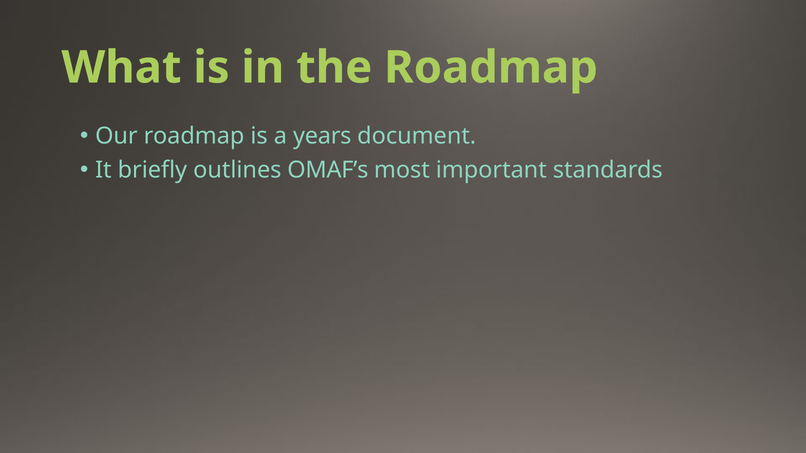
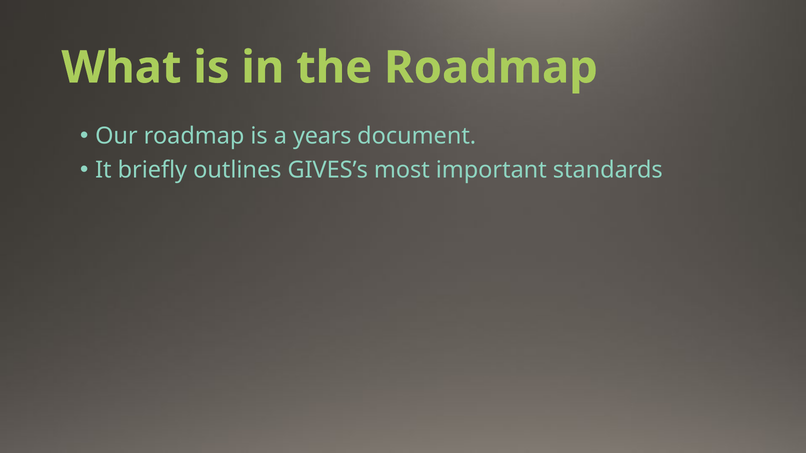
OMAF’s: OMAF’s -> GIVES’s
